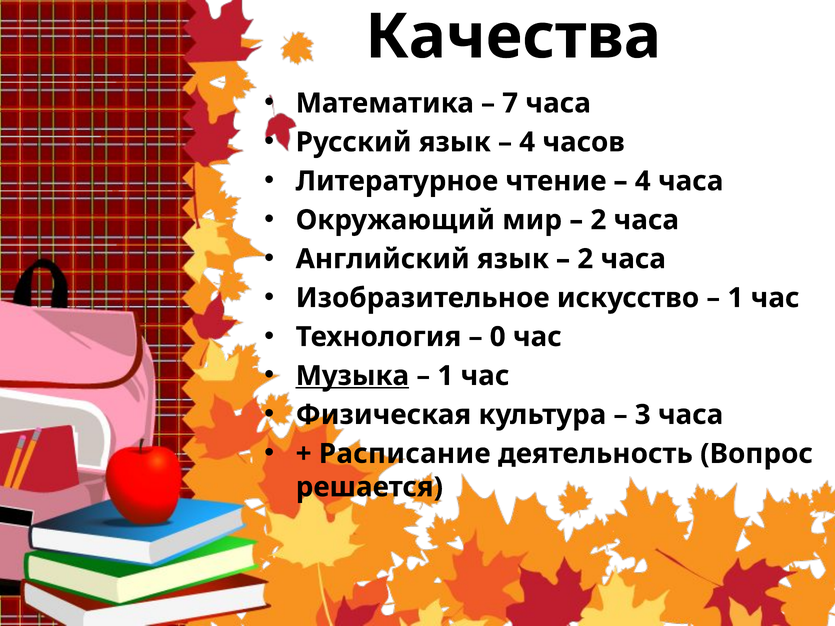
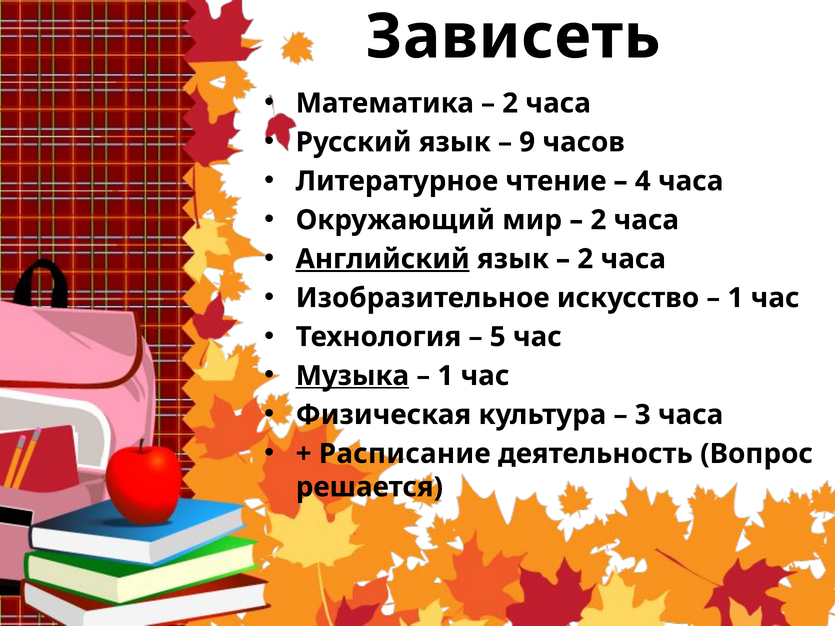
Качества: Качества -> Зависеть
7 at (510, 103): 7 -> 2
4 at (527, 142): 4 -> 9
Английский underline: none -> present
0: 0 -> 5
